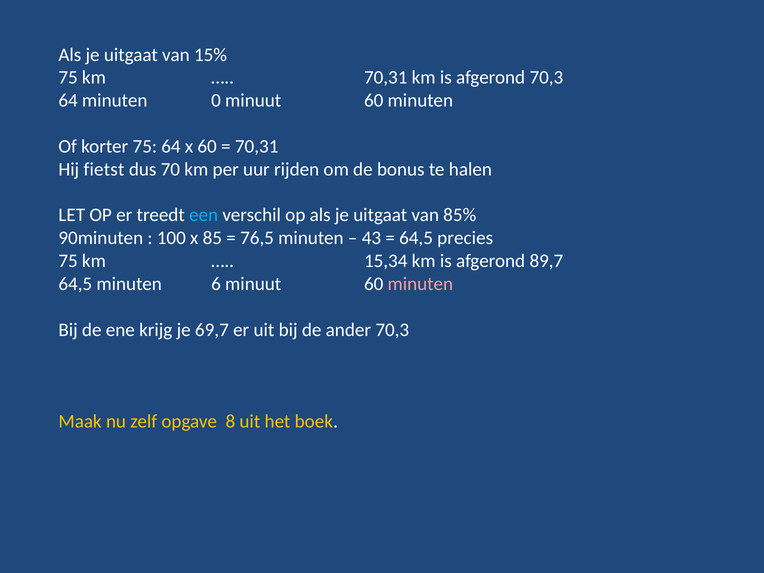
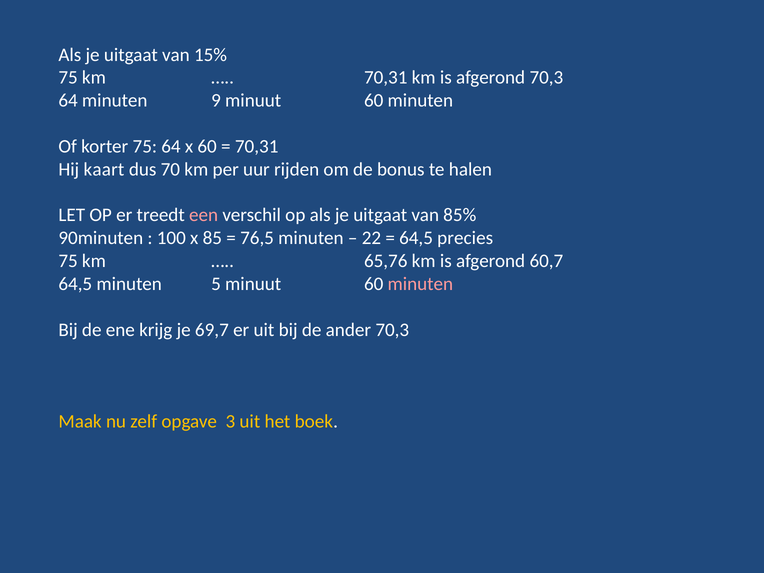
0: 0 -> 9
fietst: fietst -> kaart
een colour: light blue -> pink
43: 43 -> 22
15,34: 15,34 -> 65,76
89,7: 89,7 -> 60,7
6: 6 -> 5
8: 8 -> 3
